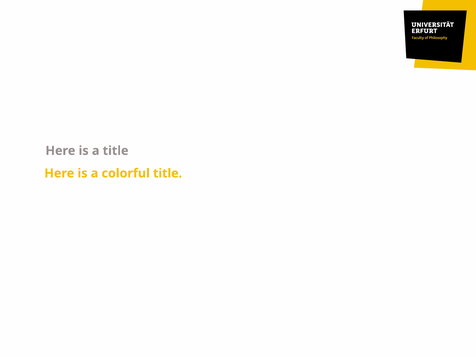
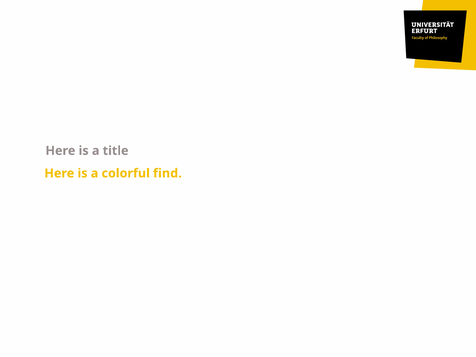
colorful title: title -> find
